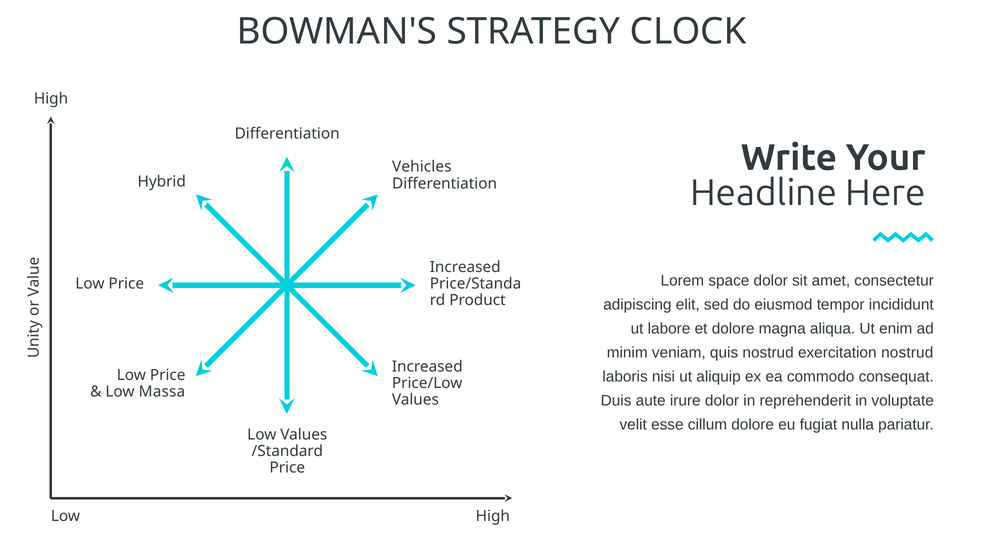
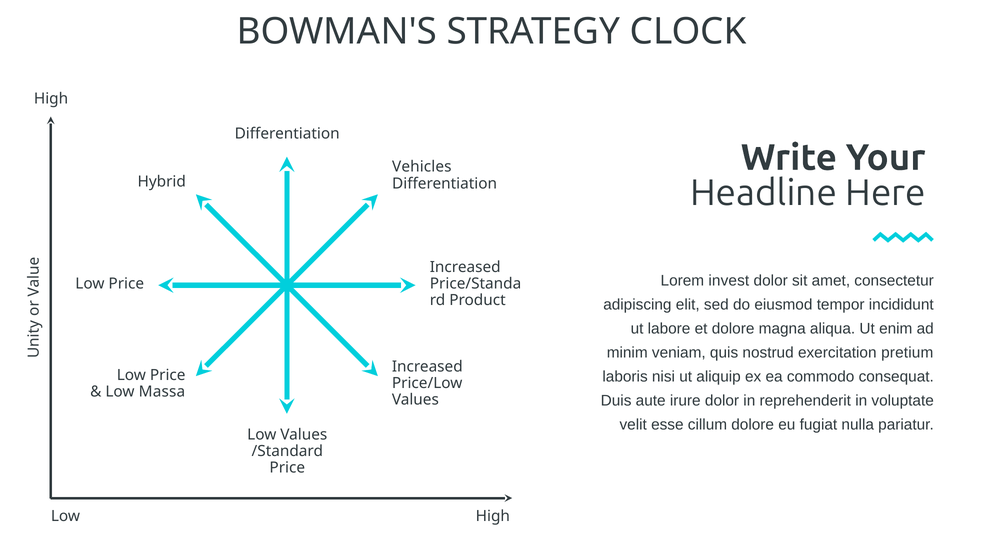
space: space -> invest
exercitation nostrud: nostrud -> pretium
